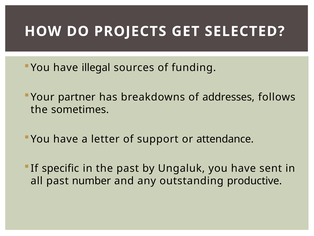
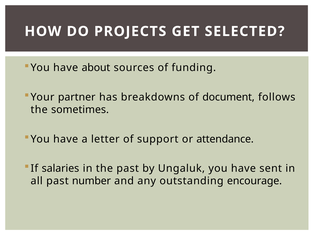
illegal: illegal -> about
addresses: addresses -> document
specific: specific -> salaries
productive: productive -> encourage
